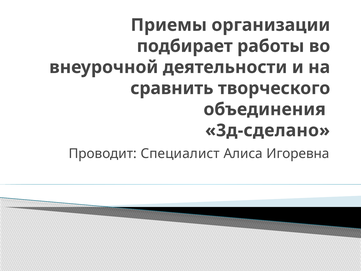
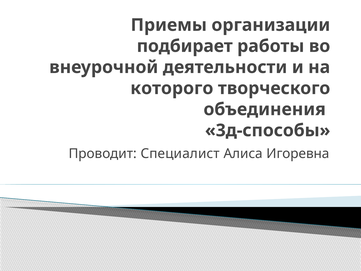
сравнить: сравнить -> которого
3д-сделано: 3д-сделано -> 3д-способы
